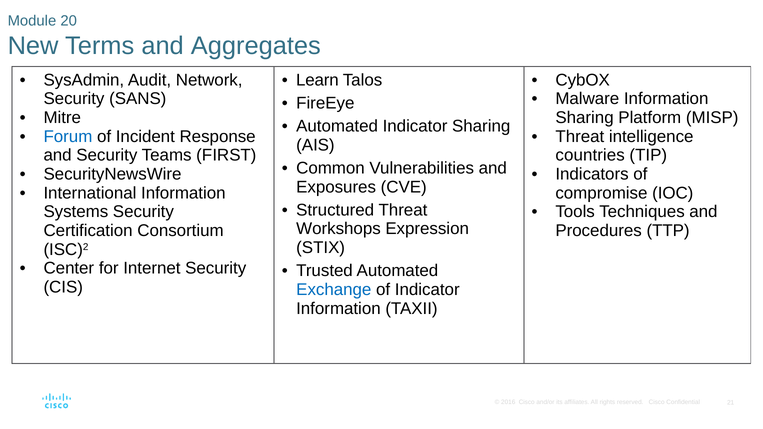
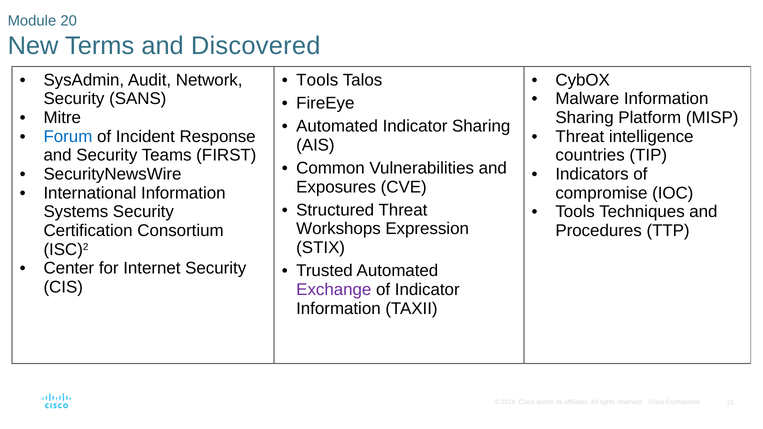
Aggregates: Aggregates -> Discovered
Learn at (317, 80): Learn -> Tools
Exchange colour: blue -> purple
